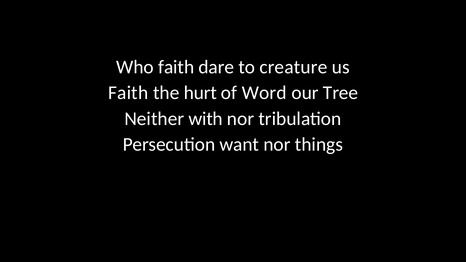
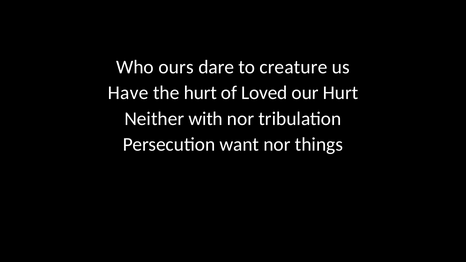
Who faith: faith -> ours
Faith at (128, 93): Faith -> Have
Word: Word -> Loved
our Tree: Tree -> Hurt
